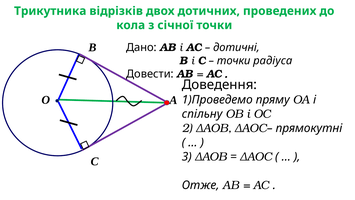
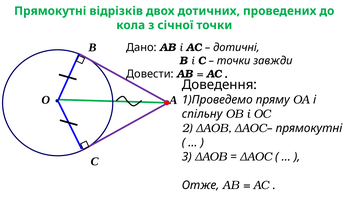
Трикутника at (50, 11): Трикутника -> Прямокутні
радіуса: радіуса -> завжди
